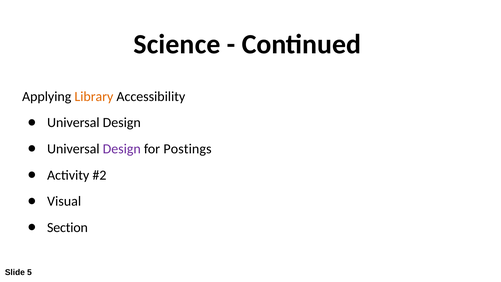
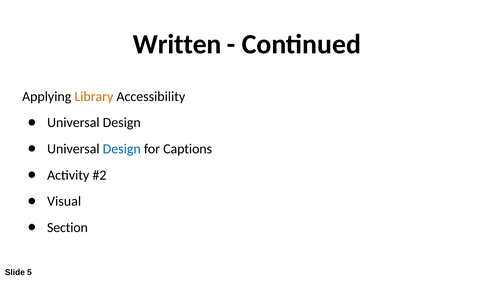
Science: Science -> Written
Design at (122, 149) colour: purple -> blue
Postings: Postings -> Captions
